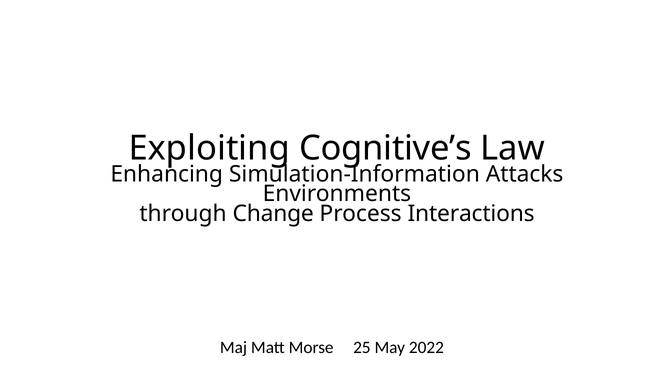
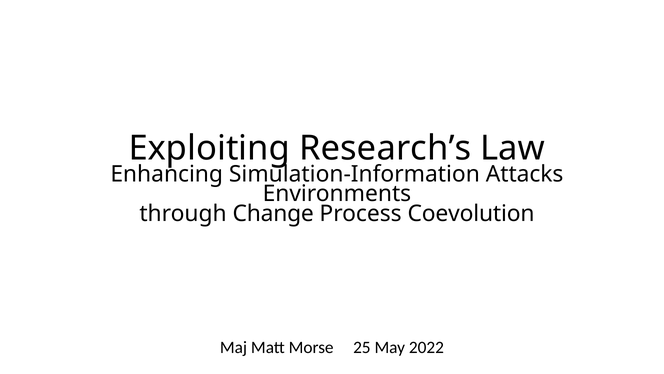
Cognitive’s: Cognitive’s -> Research’s
Interactions: Interactions -> Coevolution
